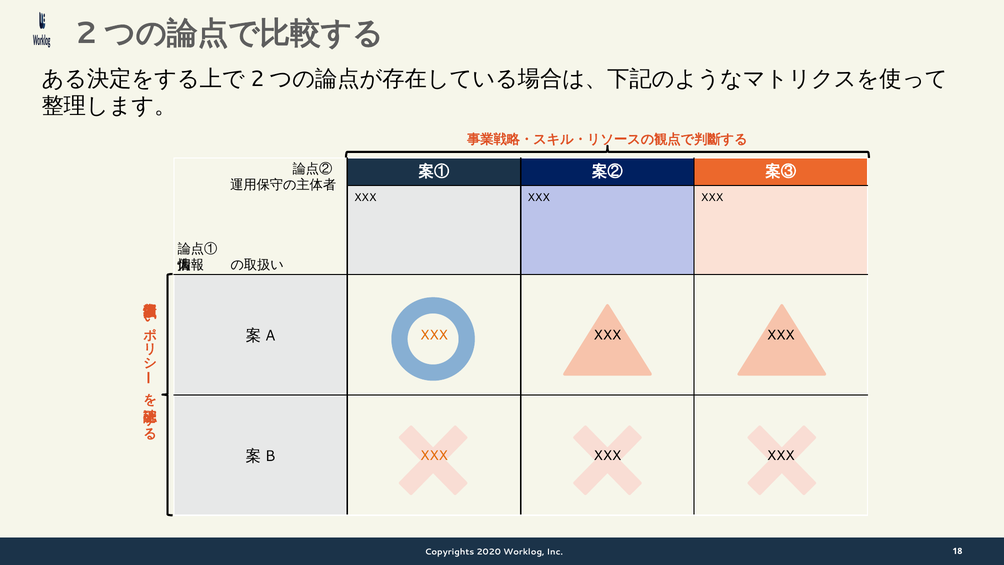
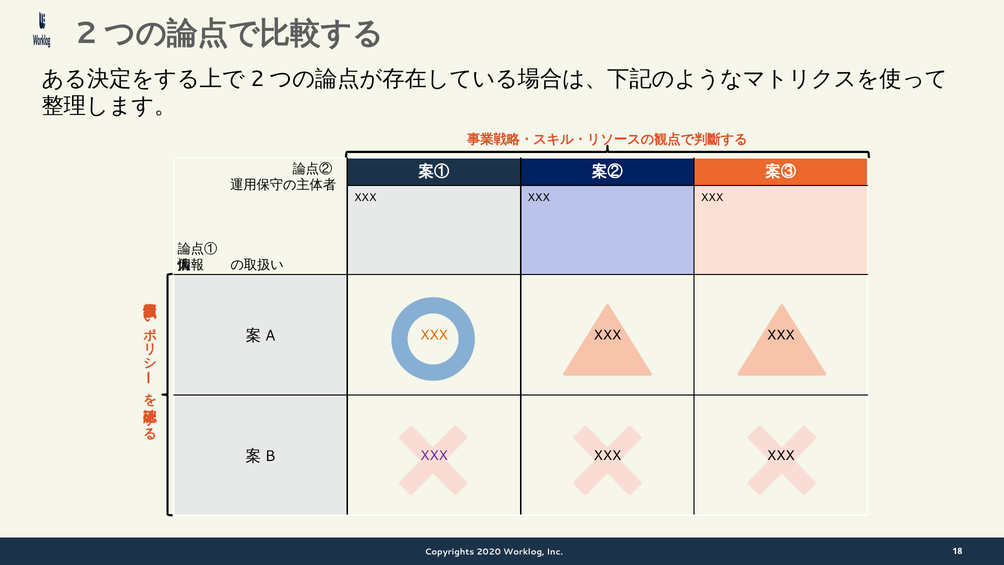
XXX at (434, 456) colour: orange -> purple
